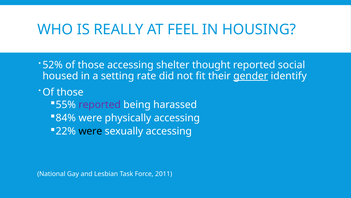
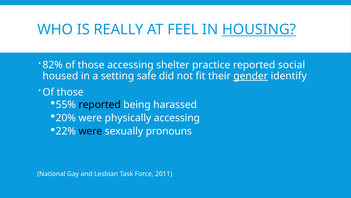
HOUSING underline: none -> present
52%: 52% -> 82%
thought: thought -> practice
rate: rate -> safe
reported at (100, 104) colour: purple -> black
84%: 84% -> 20%
sexually accessing: accessing -> pronouns
